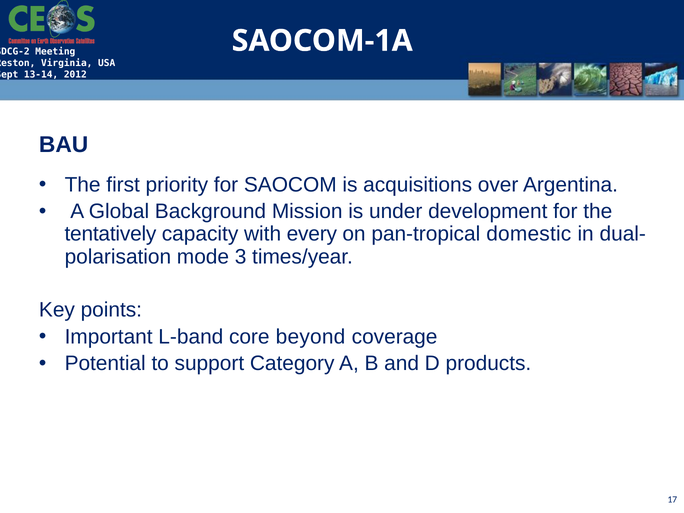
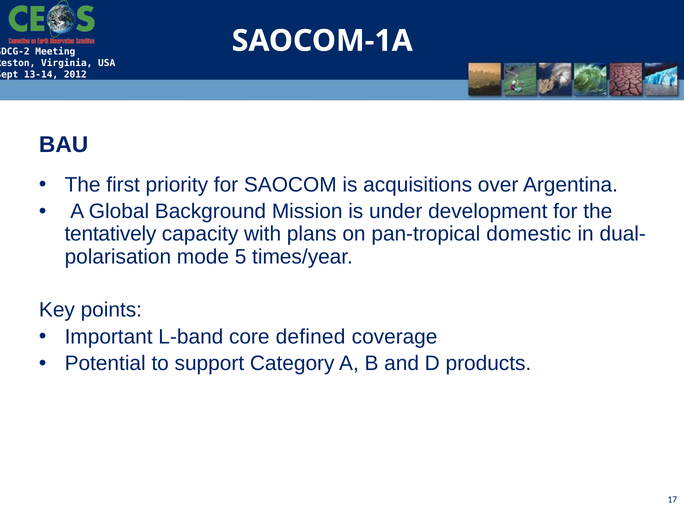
every: every -> plans
3: 3 -> 5
beyond: beyond -> defined
